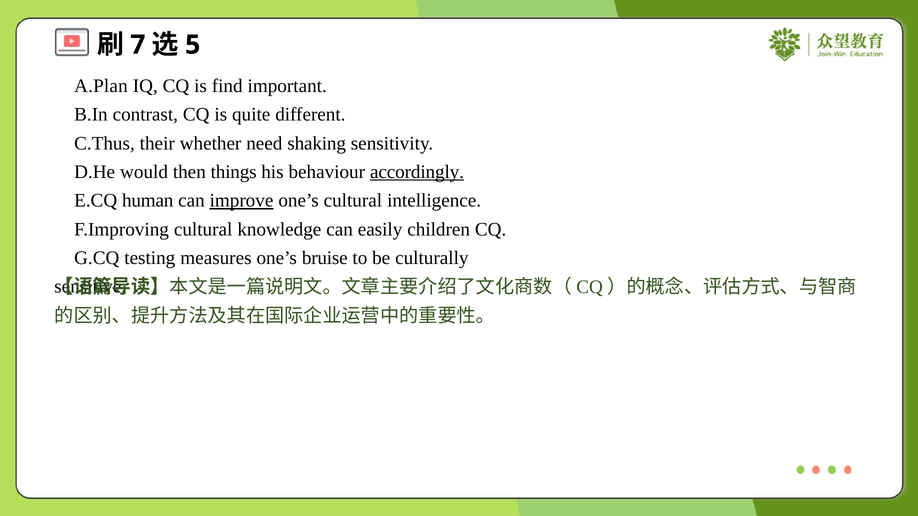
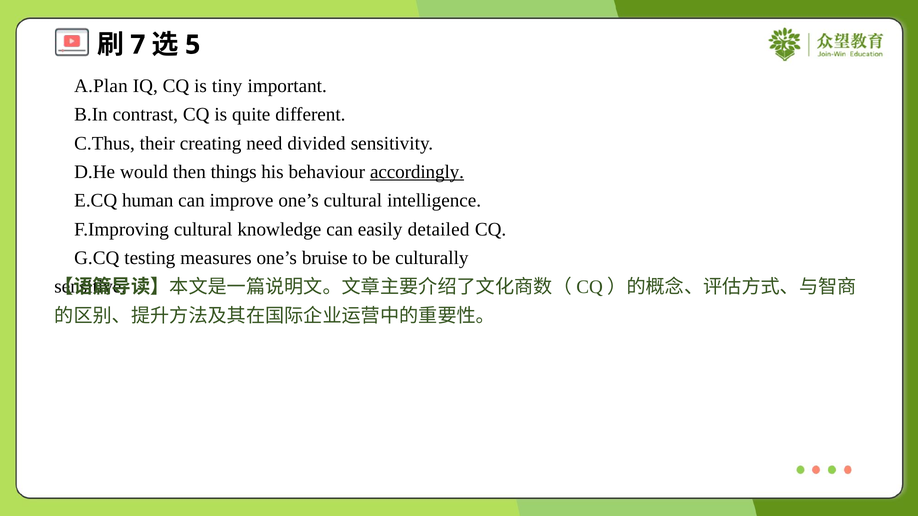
find: find -> tiny
whether: whether -> creating
shaking: shaking -> divided
improve underline: present -> none
children: children -> detailed
